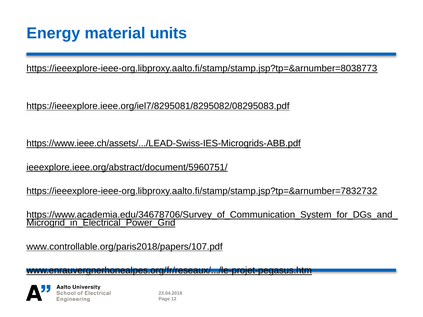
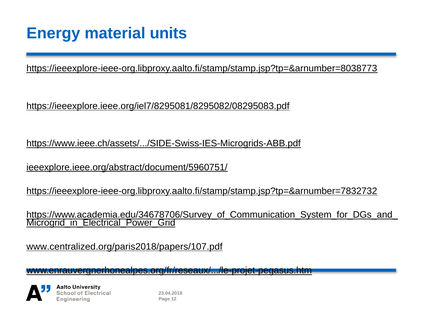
https://www.ieee.ch/assets/.../LEAD-Swiss-IES-Microgrids-ABB.pdf: https://www.ieee.ch/assets/.../LEAD-Swiss-IES-Microgrids-ABB.pdf -> https://www.ieee.ch/assets/.../SIDE-Swiss-IES-Microgrids-ABB.pdf
www.controllable.org/paris2018/papers/107.pdf: www.controllable.org/paris2018/papers/107.pdf -> www.centralized.org/paris2018/papers/107.pdf
